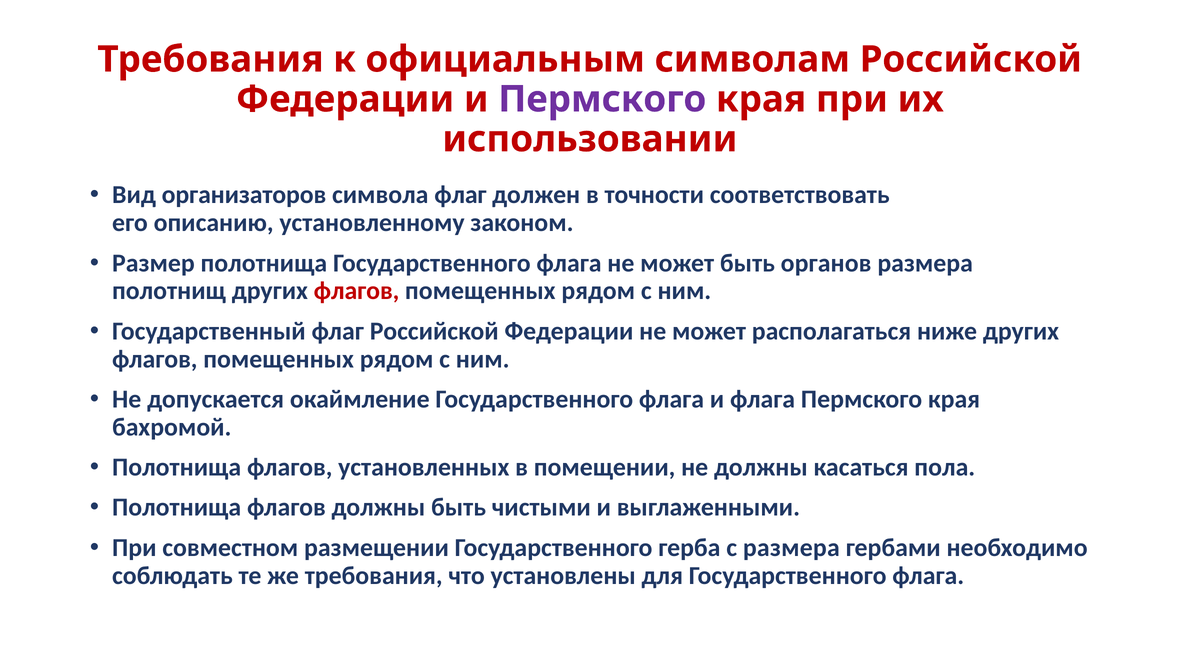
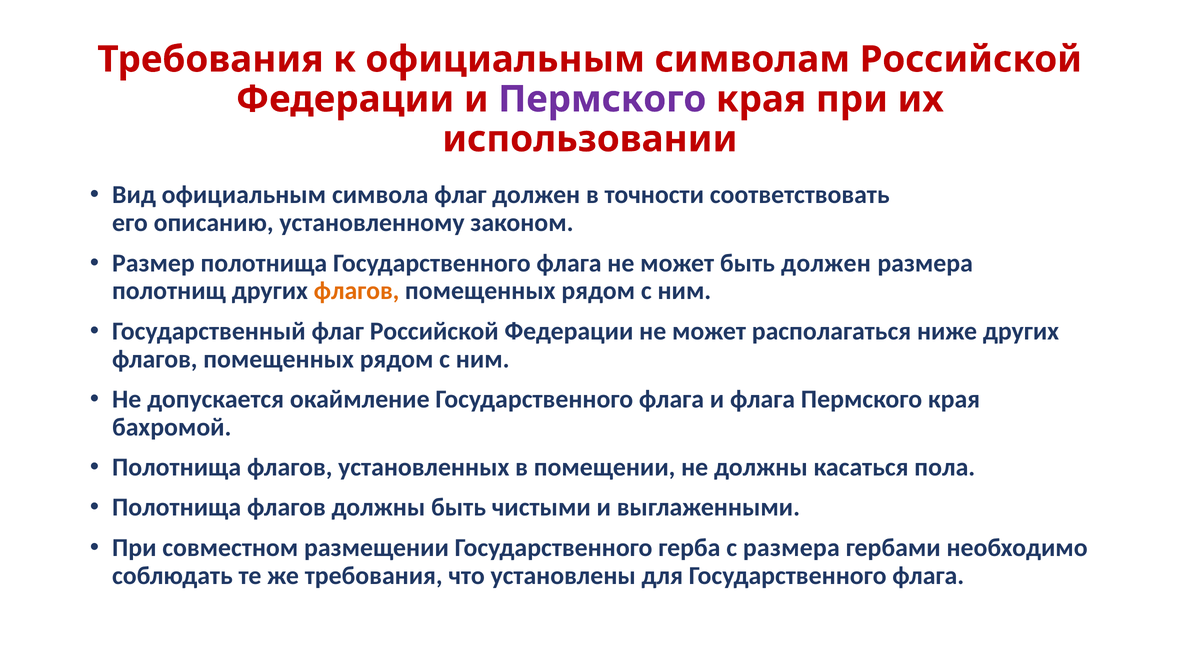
Вид организаторов: организаторов -> официальным
быть органов: органов -> должен
флагов at (357, 291) colour: red -> orange
